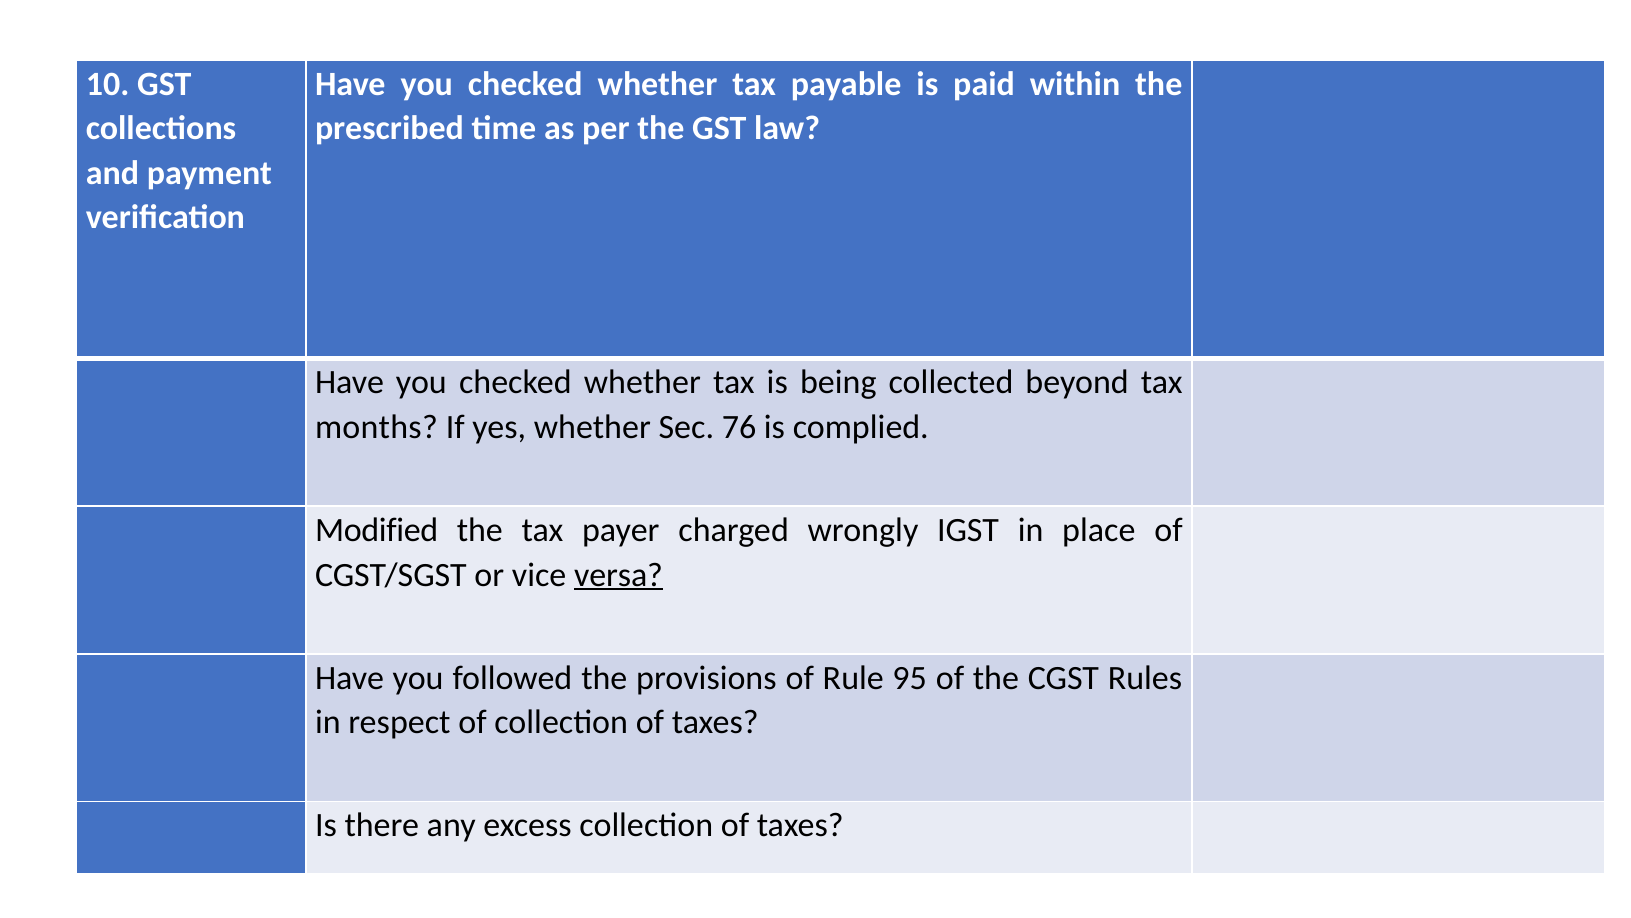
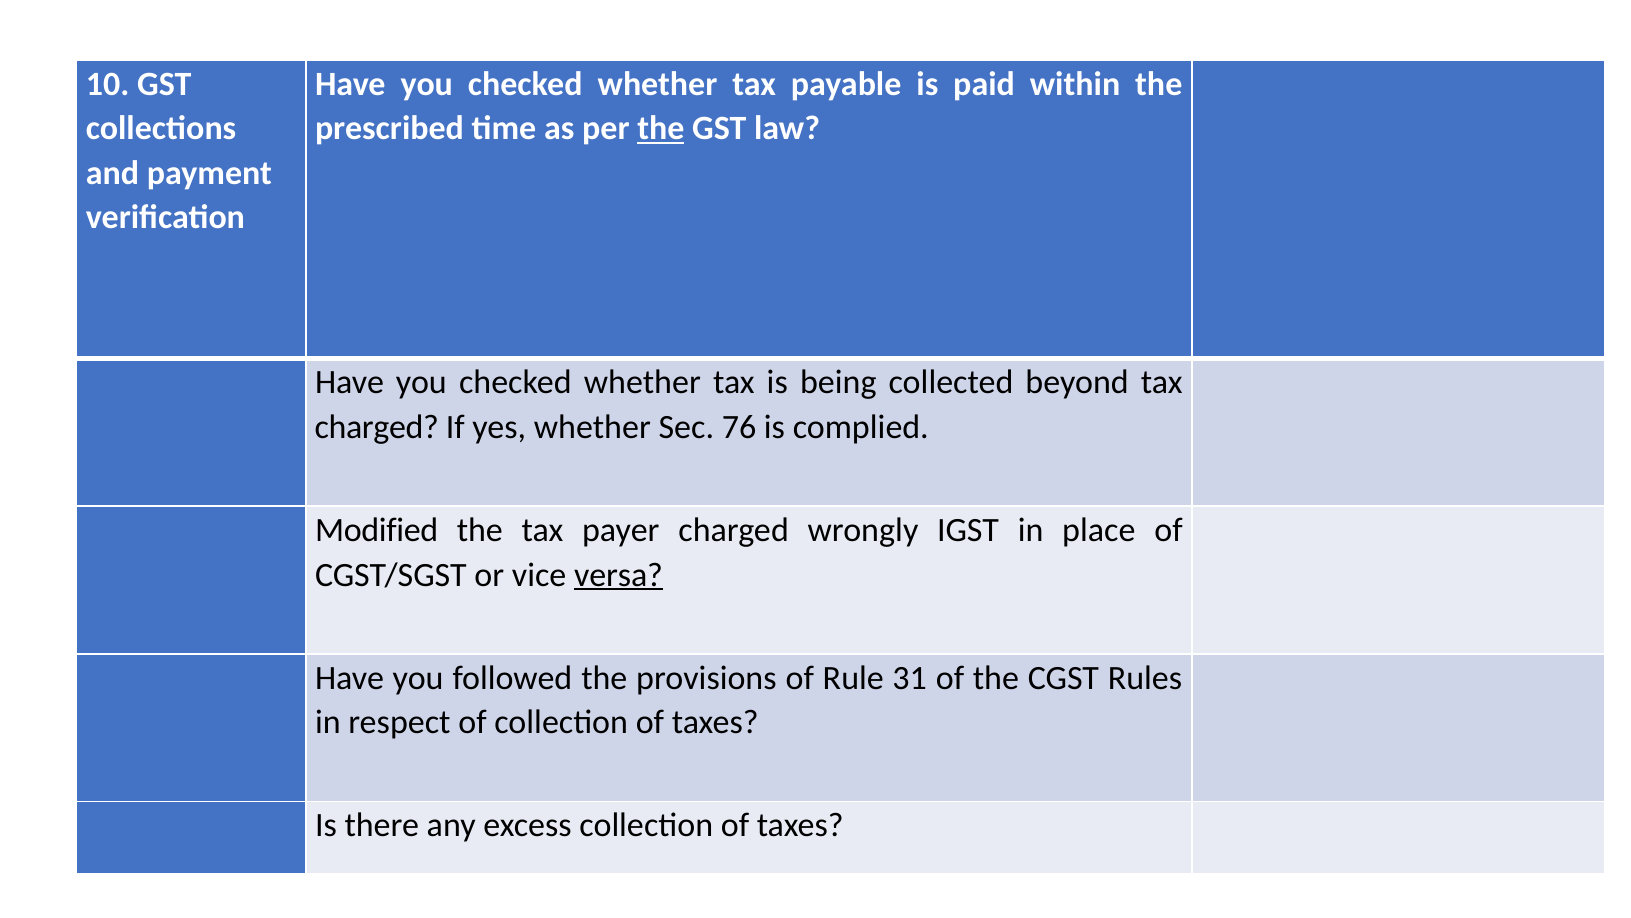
the at (661, 129) underline: none -> present
months at (376, 427): months -> charged
95: 95 -> 31
